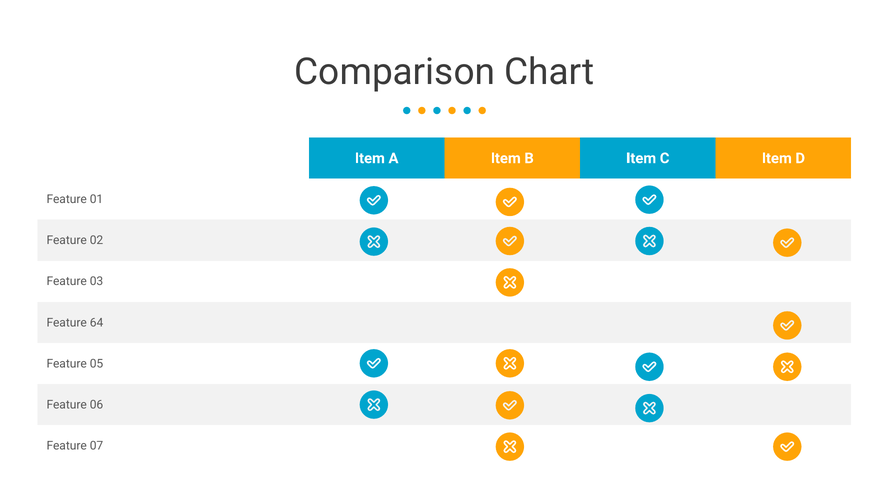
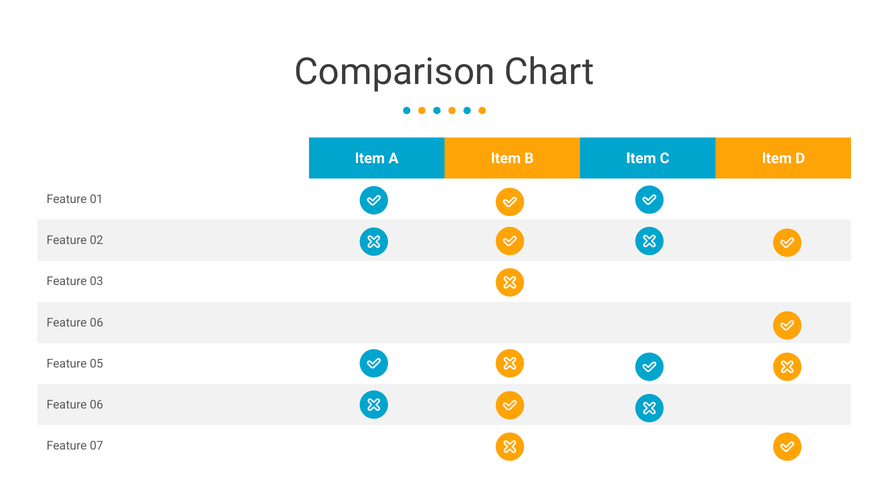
64 at (97, 323): 64 -> 06
